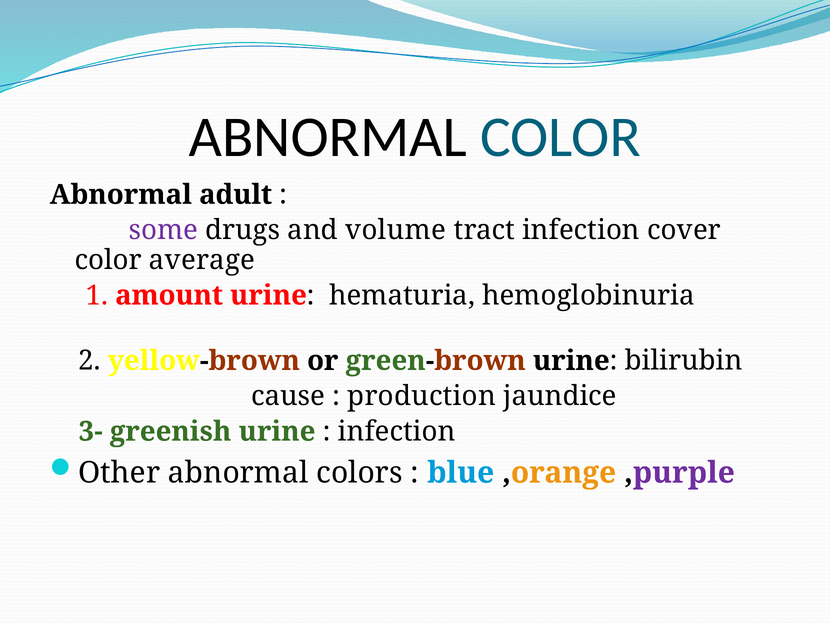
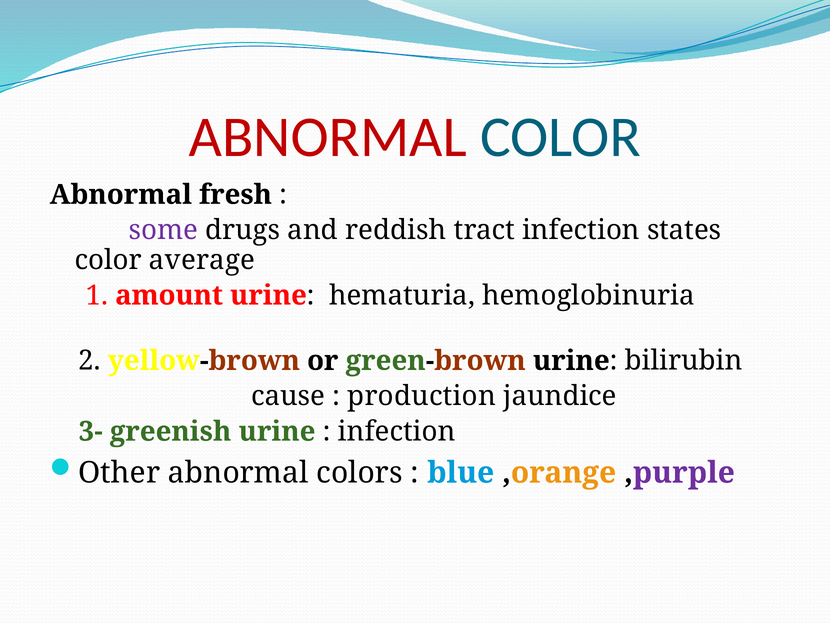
ABNORMAL at (328, 137) colour: black -> red
adult: adult -> fresh
volume: volume -> reddish
cover: cover -> states
